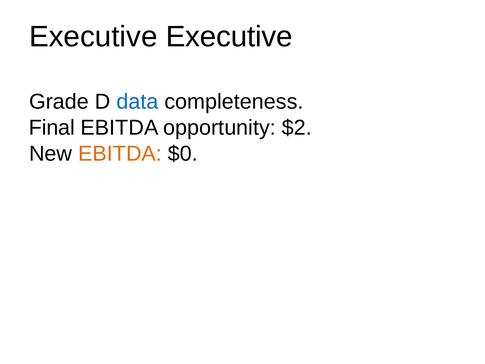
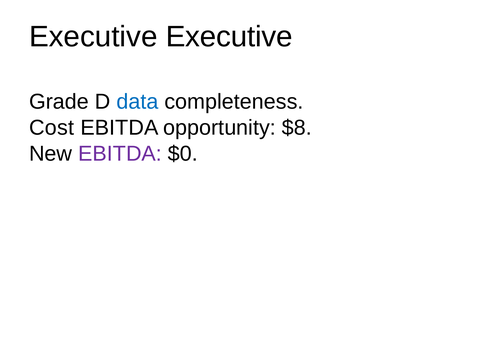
Final: Final -> Cost
$2: $2 -> $8
EBITDA at (120, 153) colour: orange -> purple
